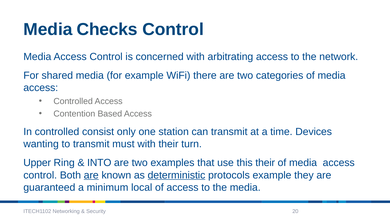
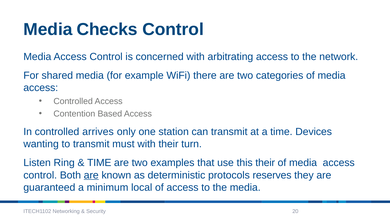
consist: consist -> arrives
Upper: Upper -> Listen
INTO at (99, 163): INTO -> TIME
deterministic underline: present -> none
protocols example: example -> reserves
